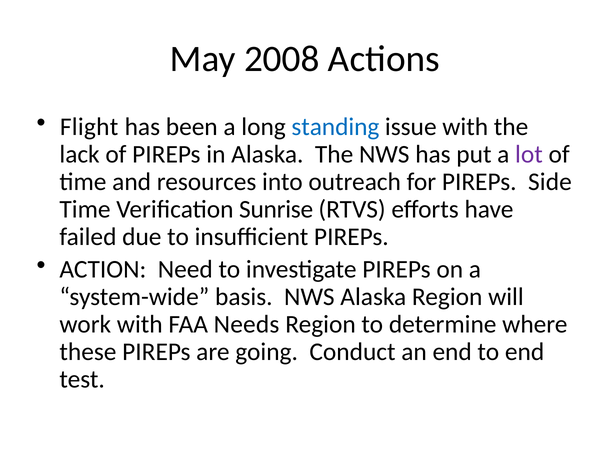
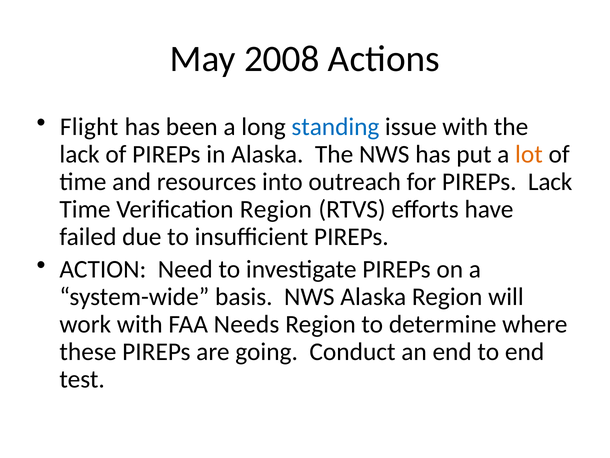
lot colour: purple -> orange
PIREPs Side: Side -> Lack
Verification Sunrise: Sunrise -> Region
